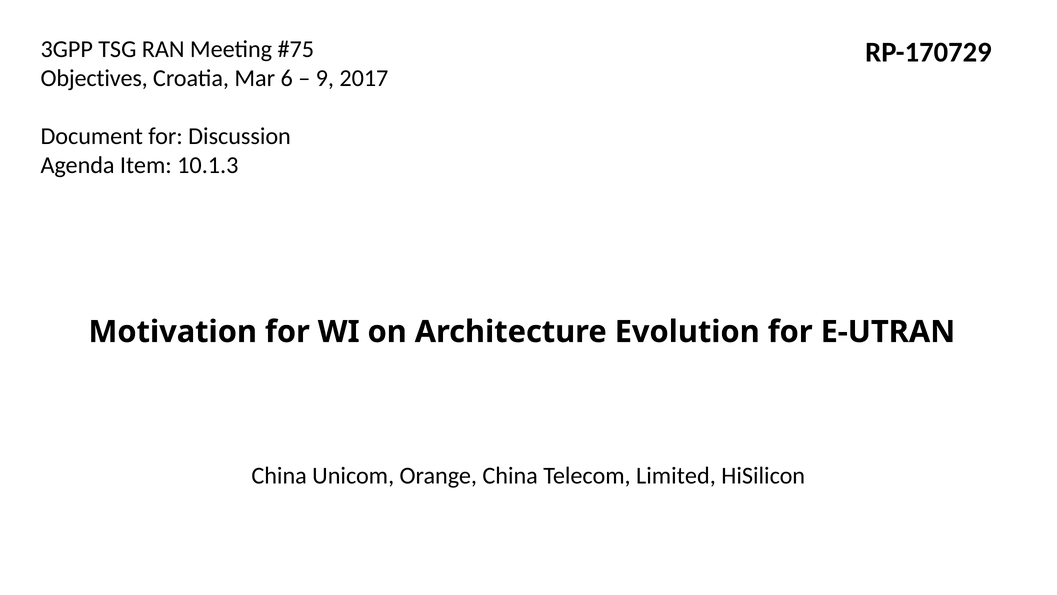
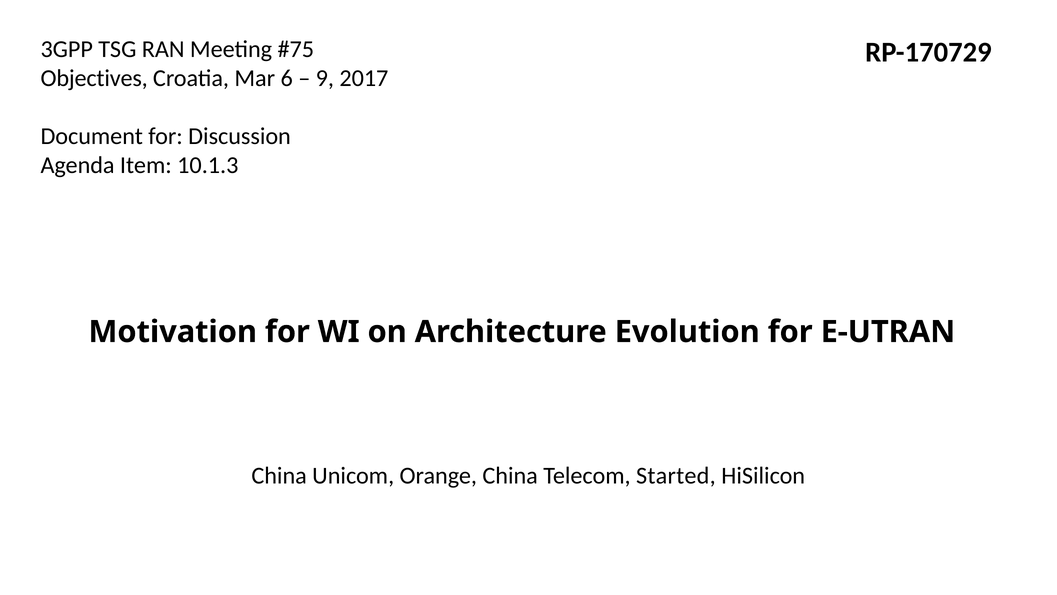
Limited: Limited -> Started
